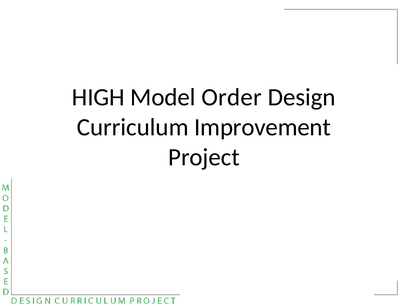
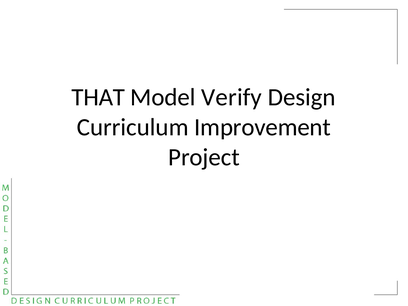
HIGH: HIGH -> THAT
Order: Order -> Verify
